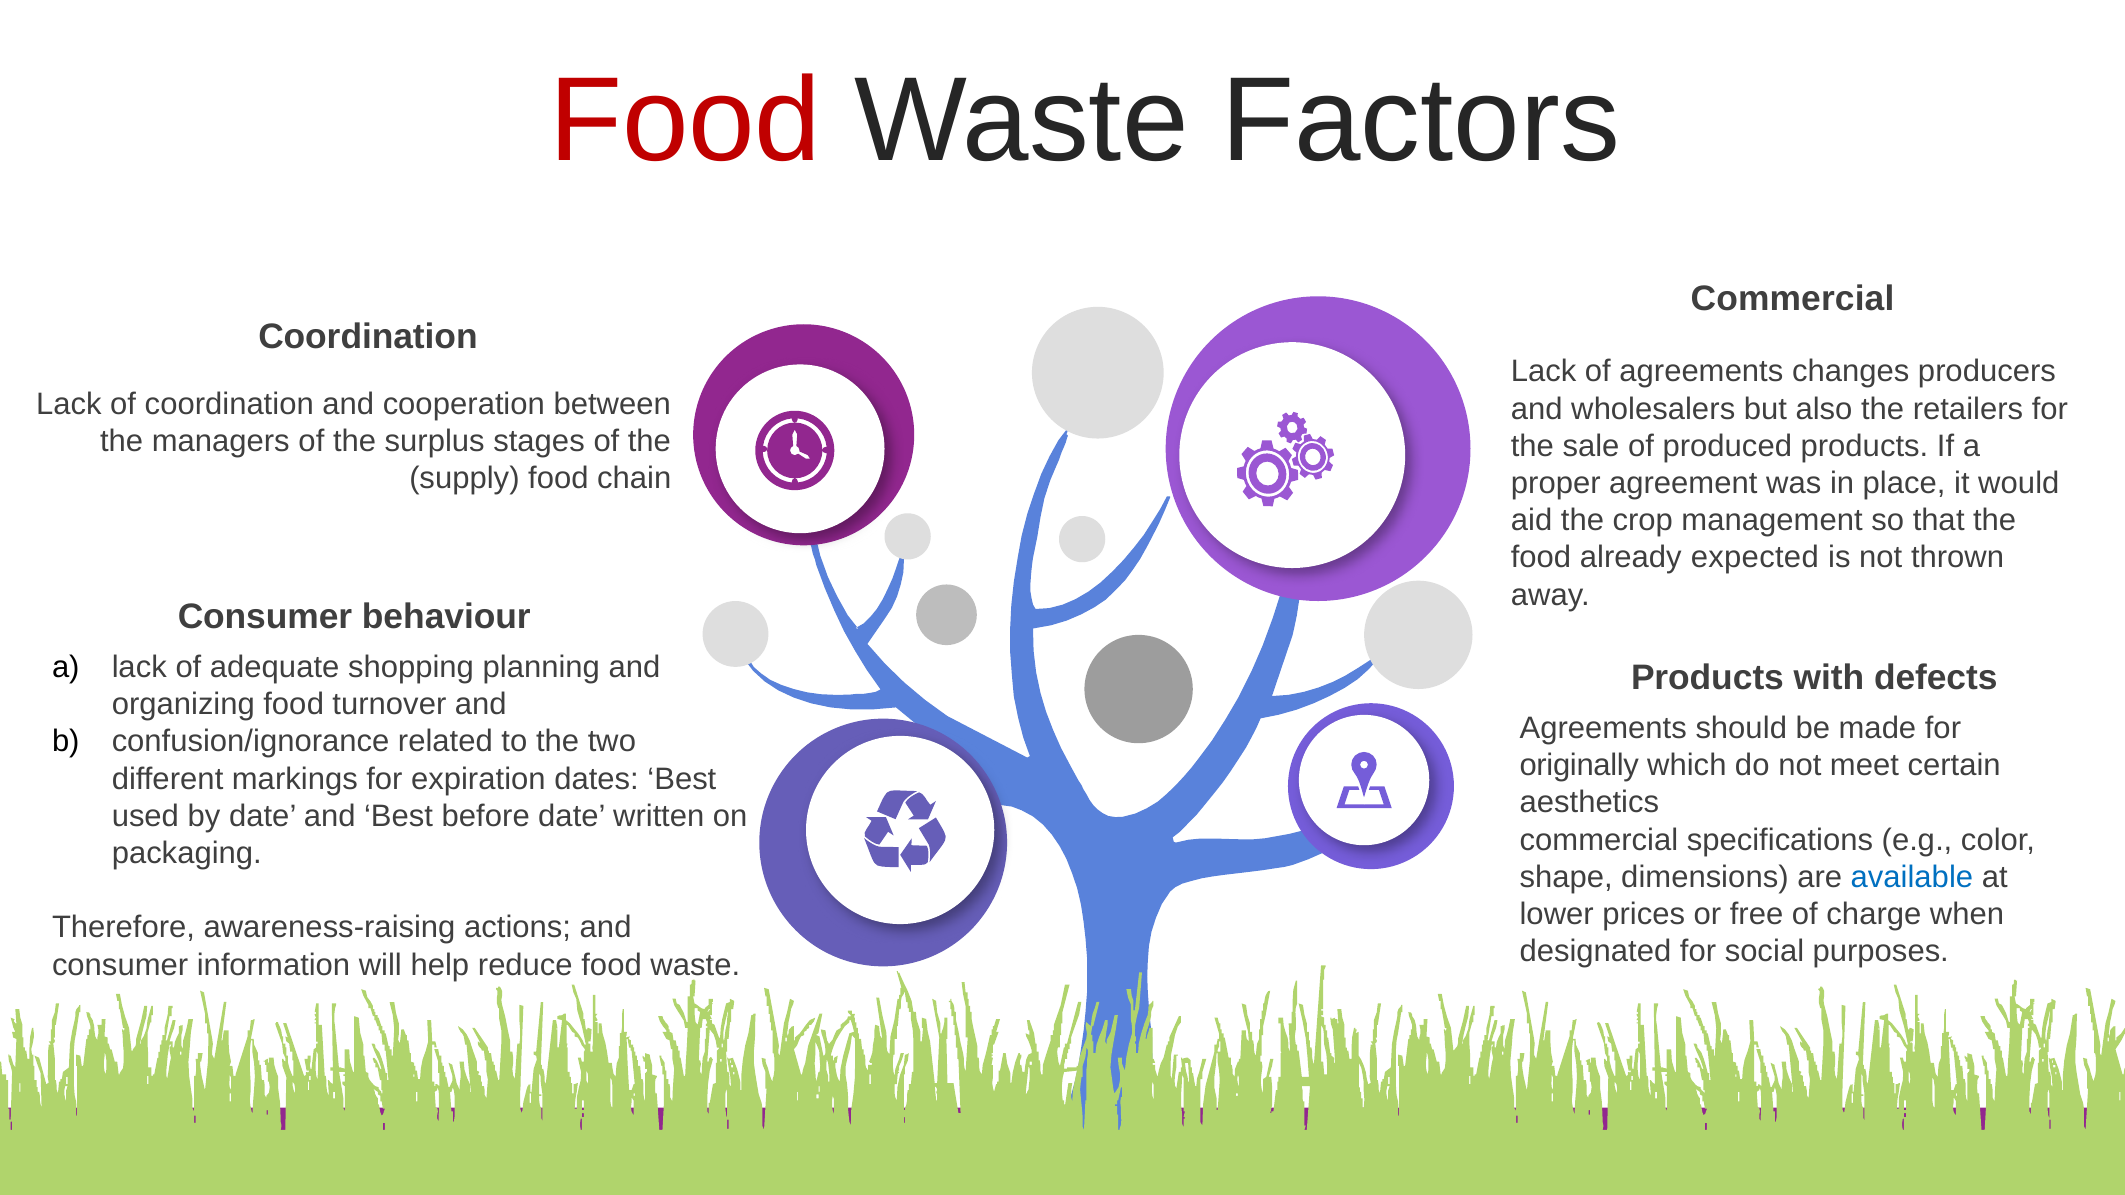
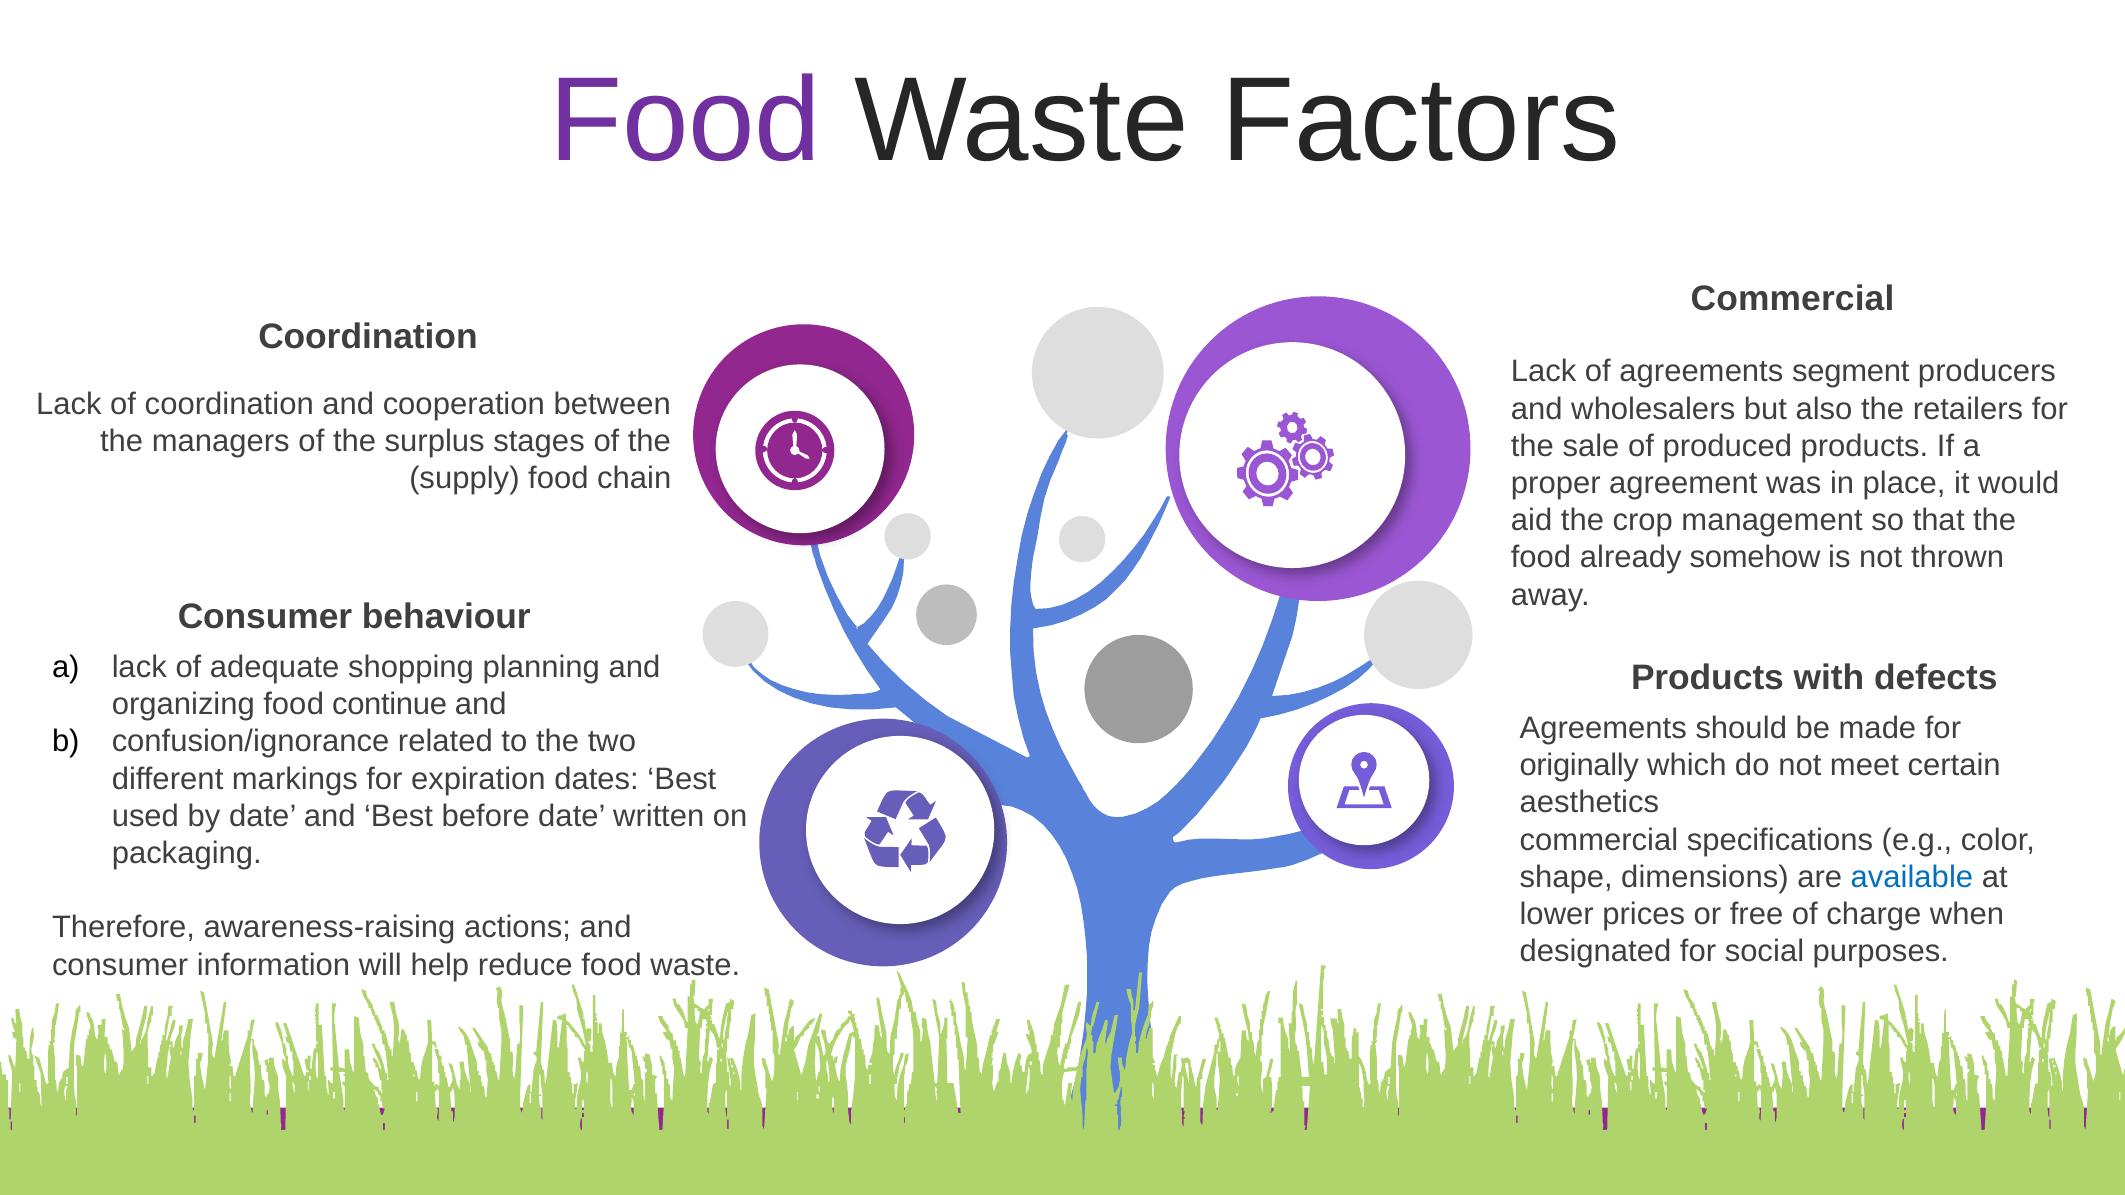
Food at (685, 122) colour: red -> purple
changes: changes -> segment
expected: expected -> somehow
turnover: turnover -> continue
